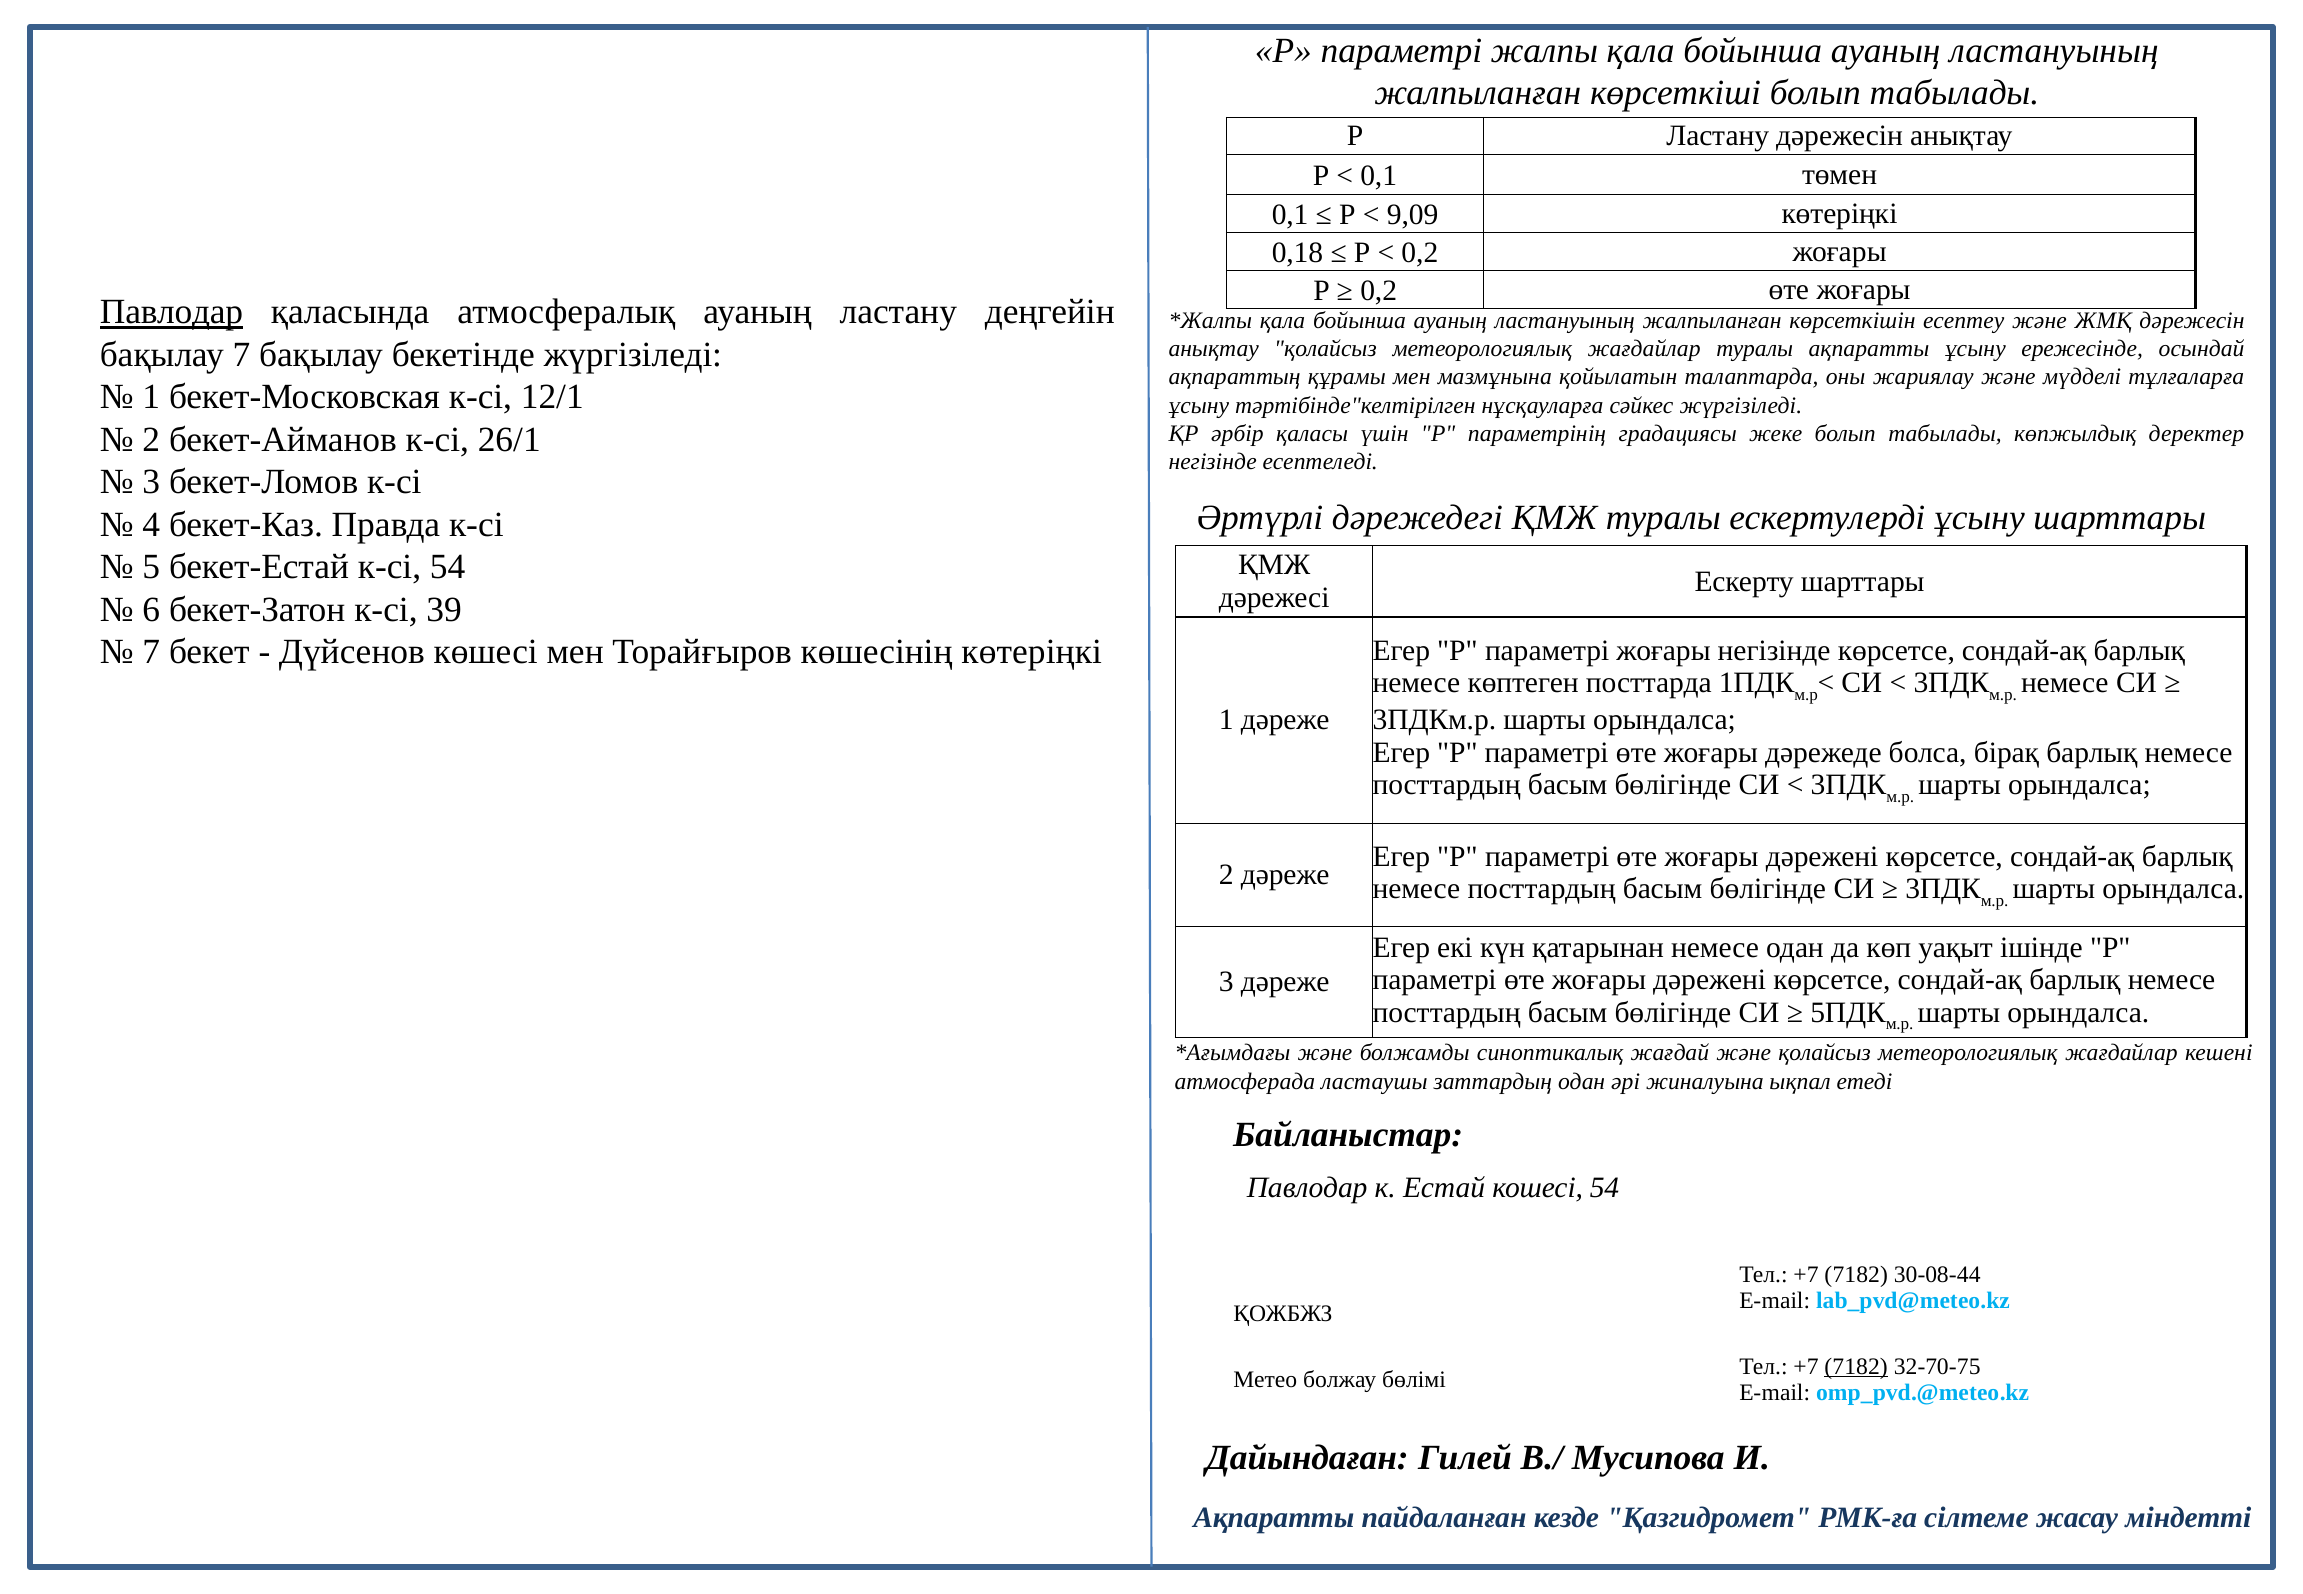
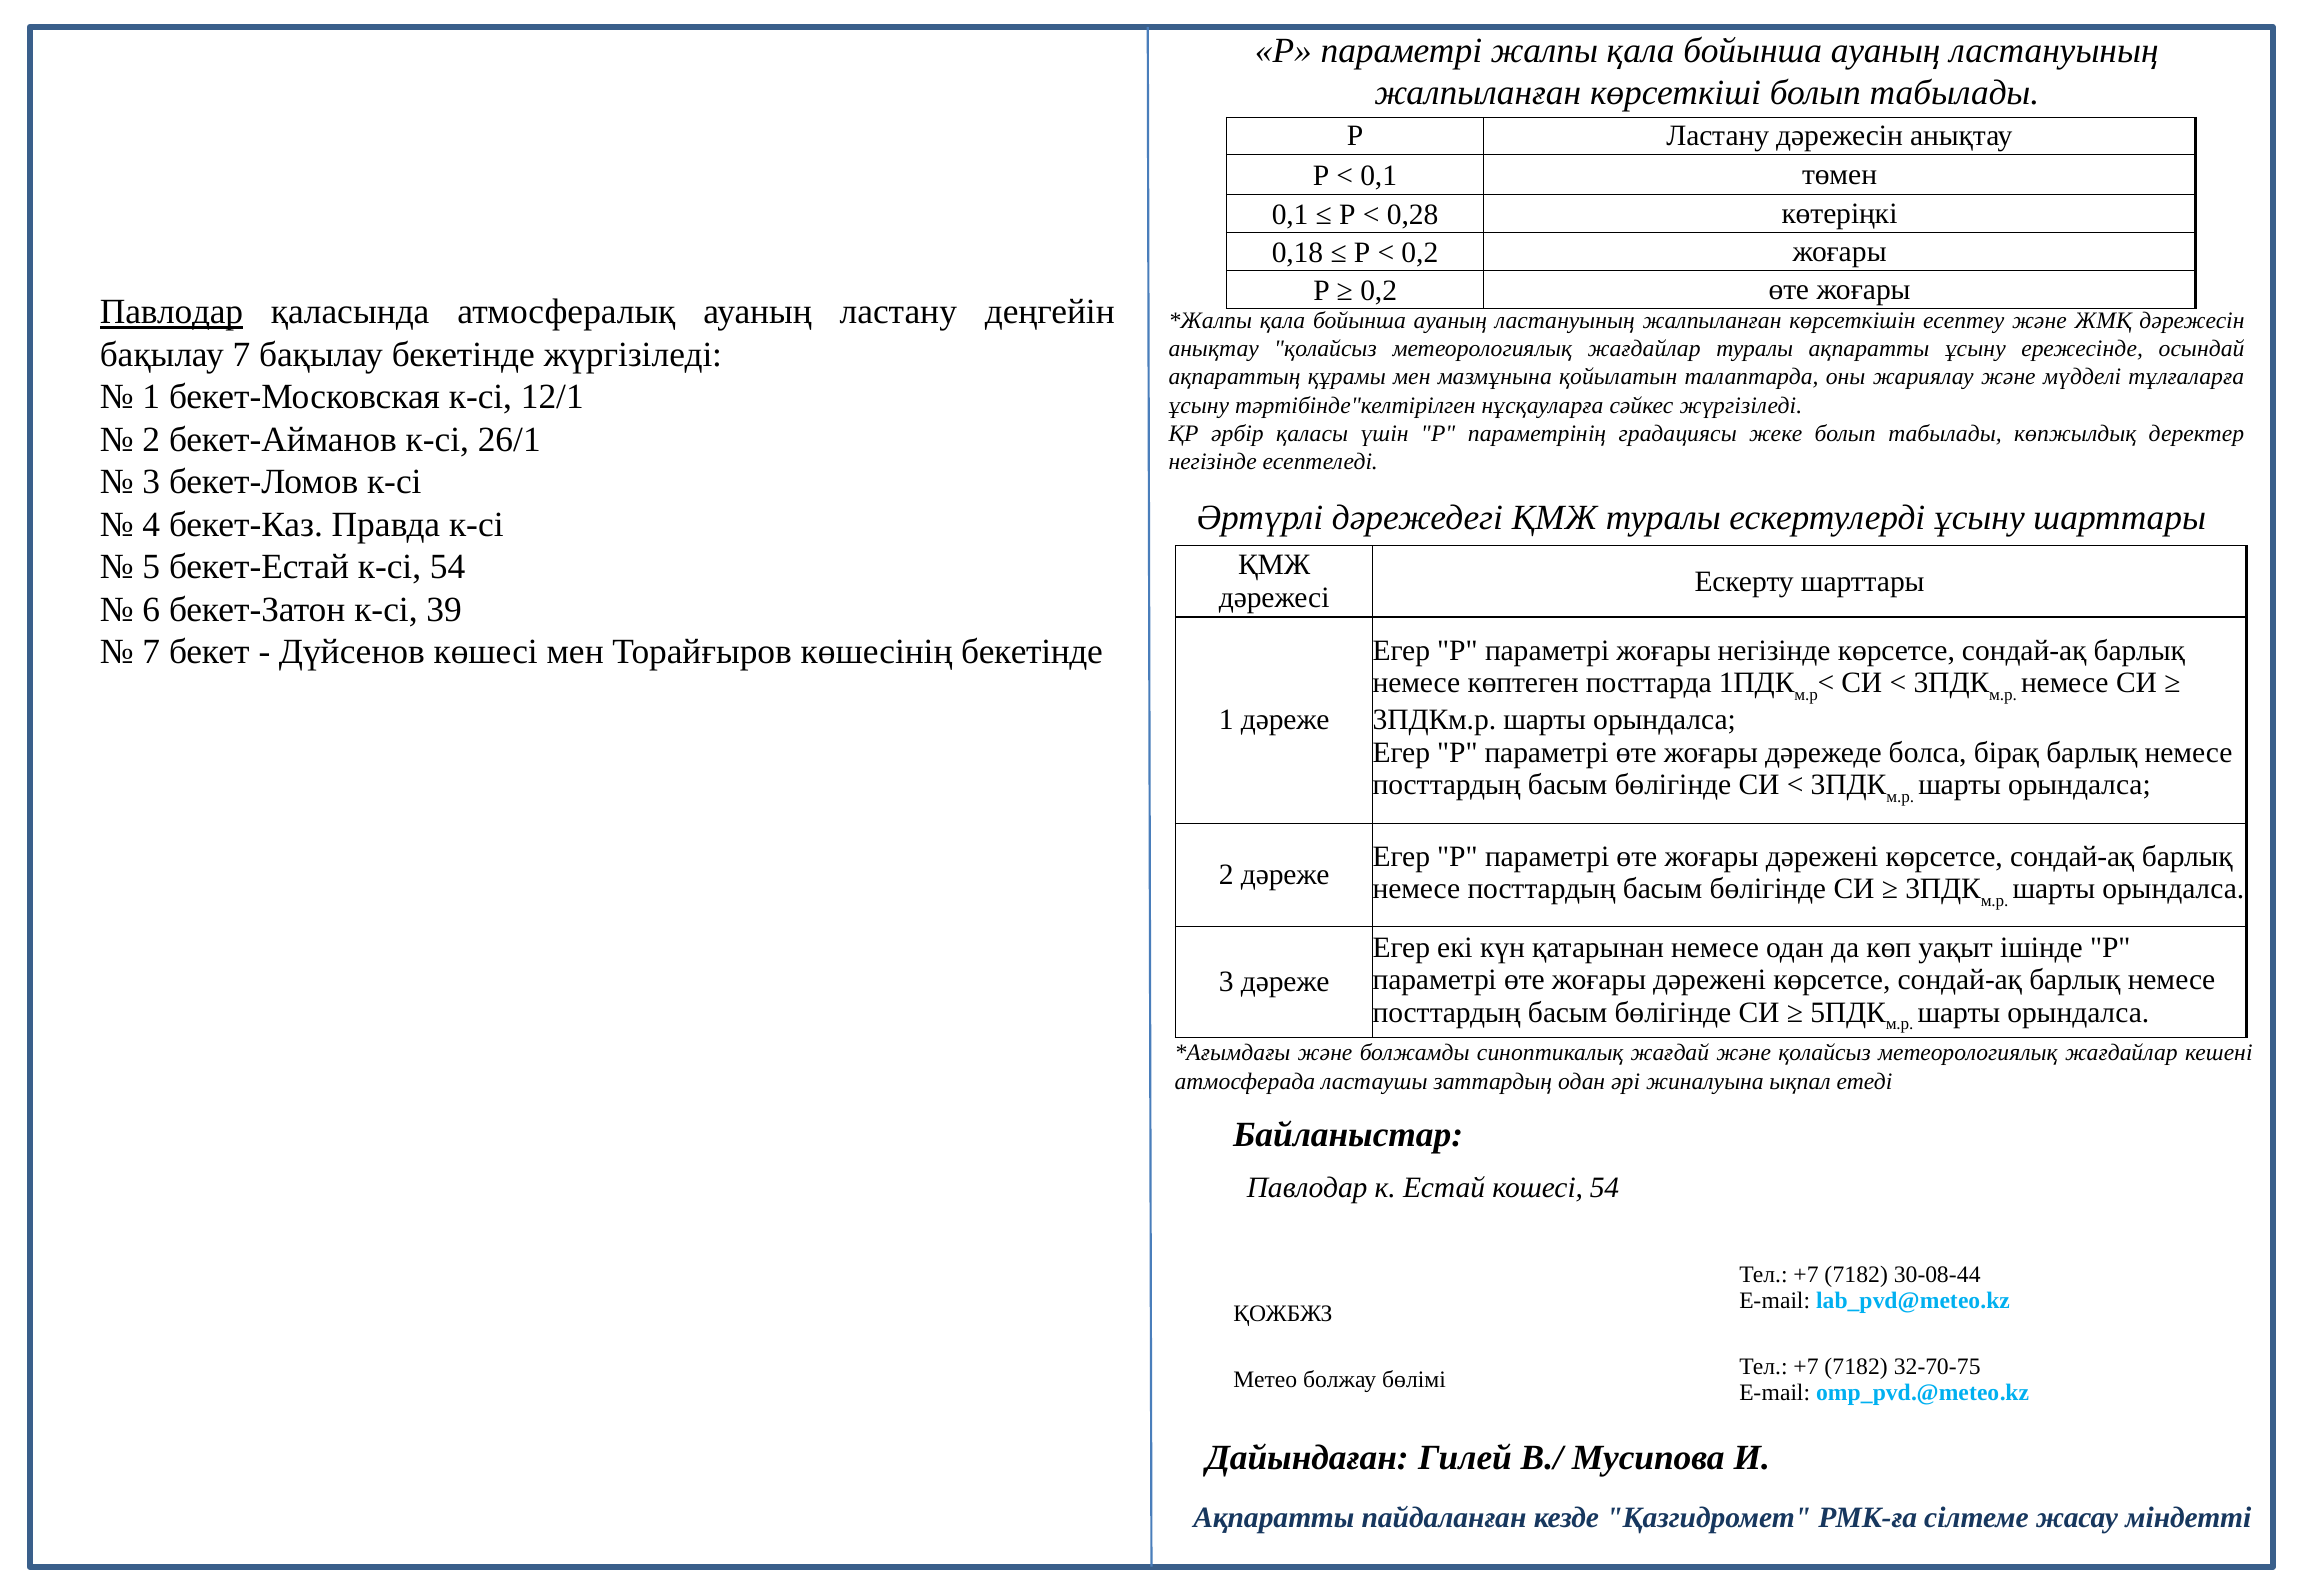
9,09: 9,09 -> 0,28
көшесінің көтеріңкі: көтеріңкі -> бекетінде
7182 at (1856, 1367) underline: present -> none
